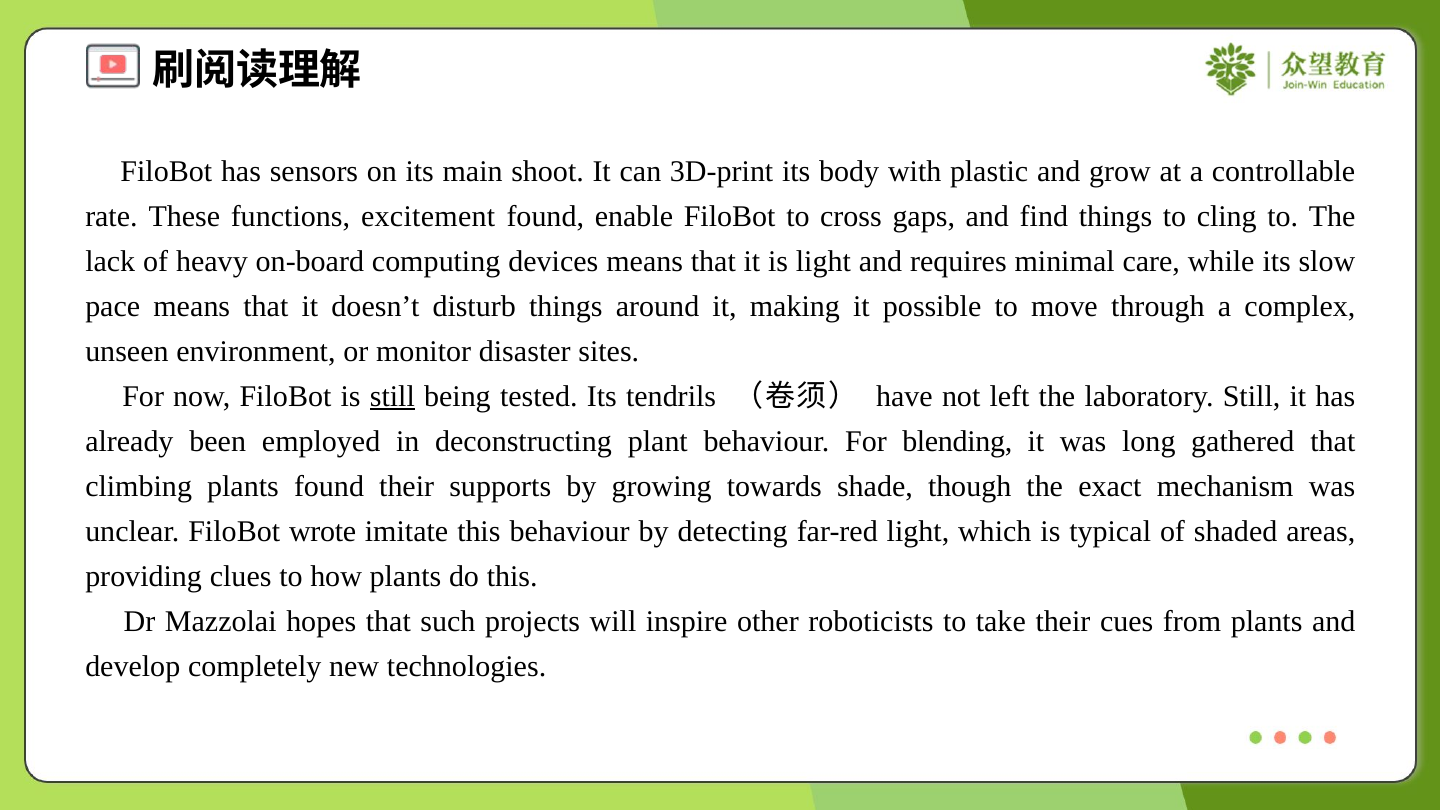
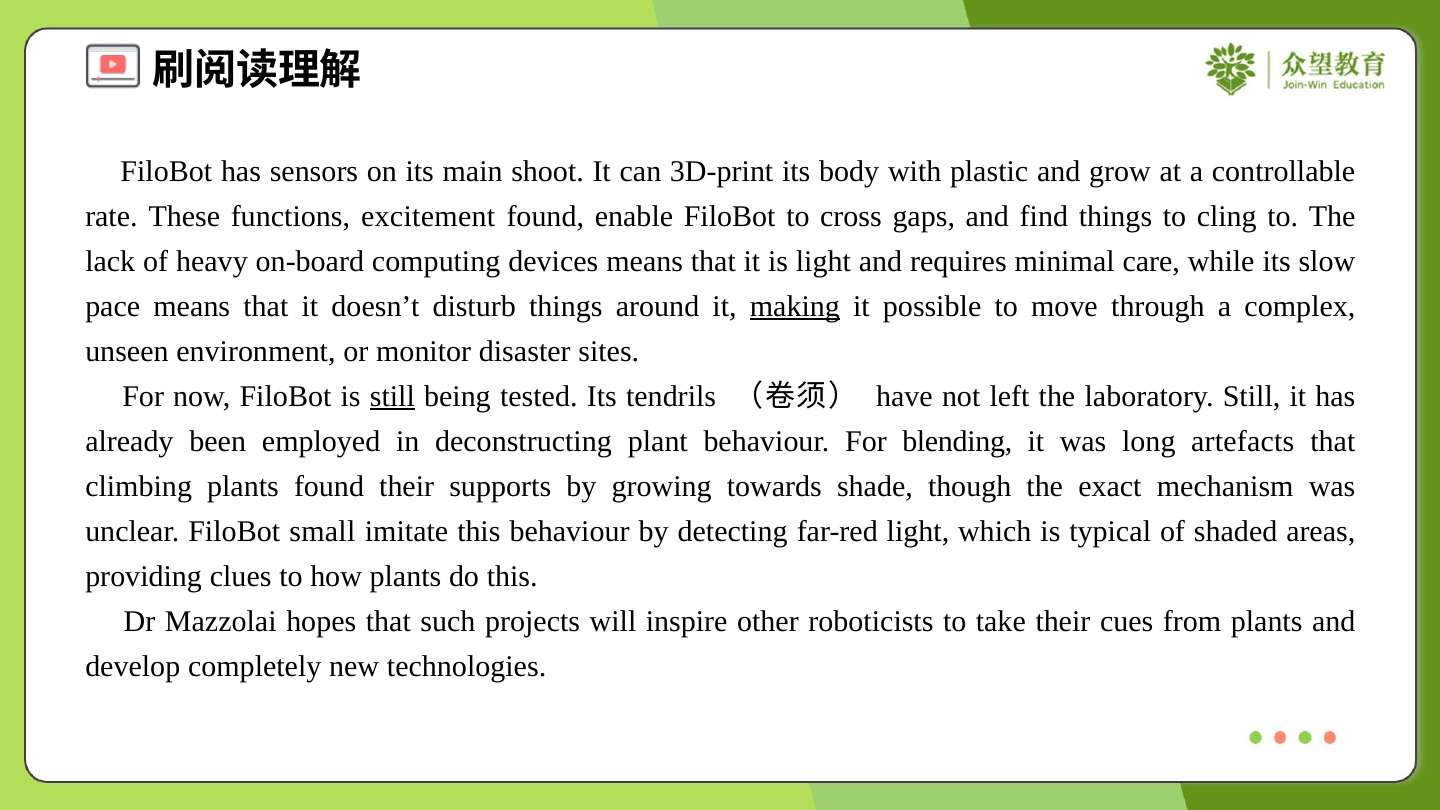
making underline: none -> present
gathered: gathered -> artefacts
wrote: wrote -> small
